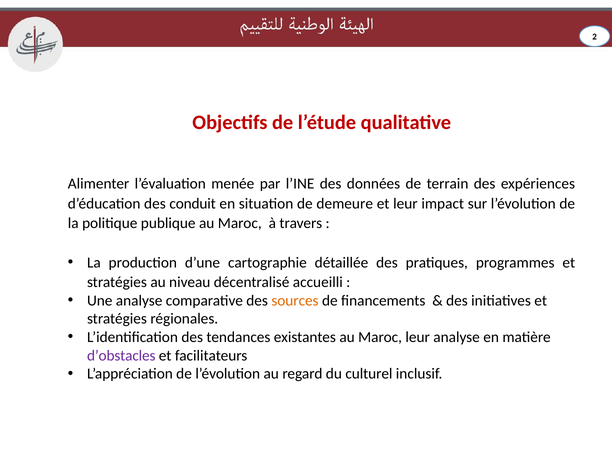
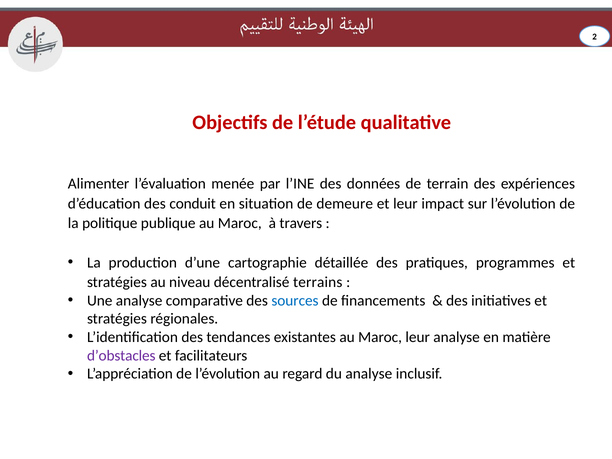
accueilli: accueilli -> terrains
sources colour: orange -> blue
du culturel: culturel -> analyse
